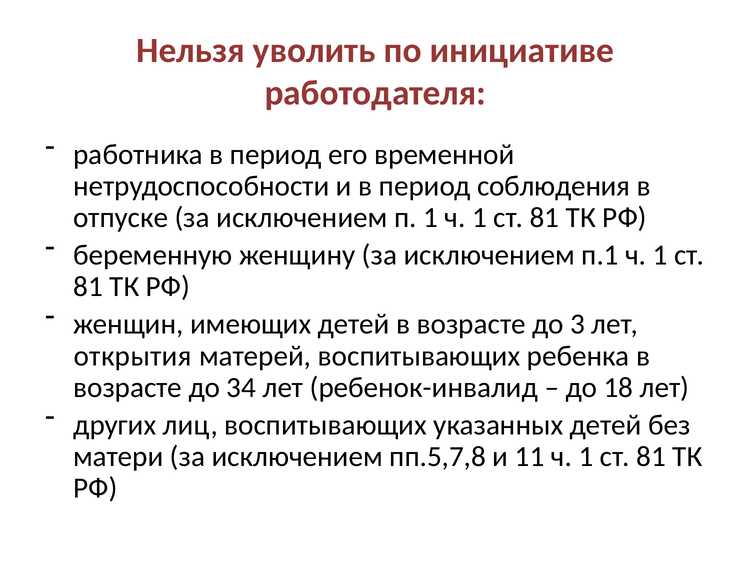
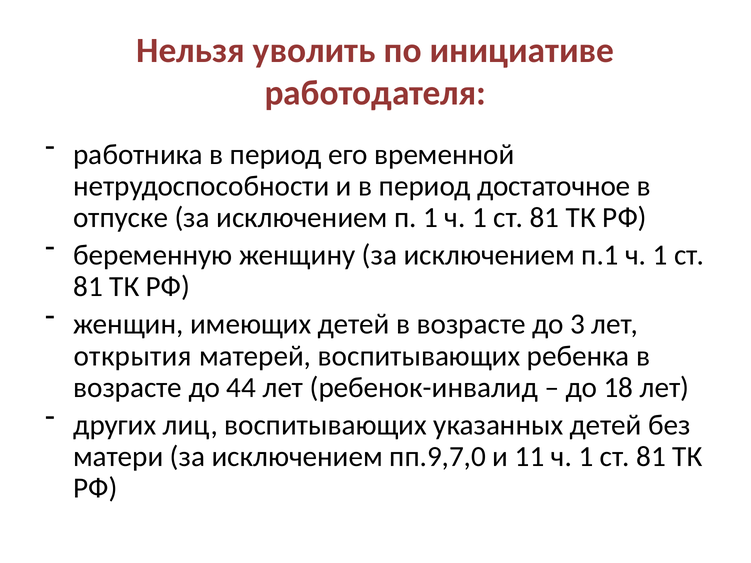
соблюдения: соблюдения -> достаточное
34: 34 -> 44
пп.5,7,8: пп.5,7,8 -> пп.9,7,0
